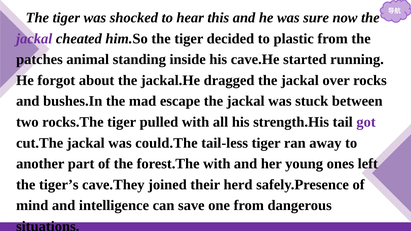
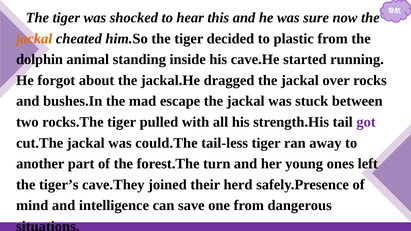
jackal at (34, 39) colour: purple -> orange
patches: patches -> dolphin
forest.The with: with -> turn
